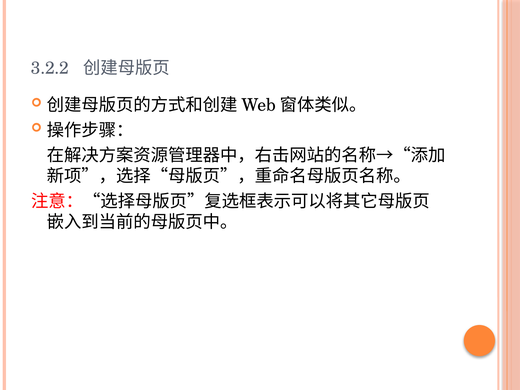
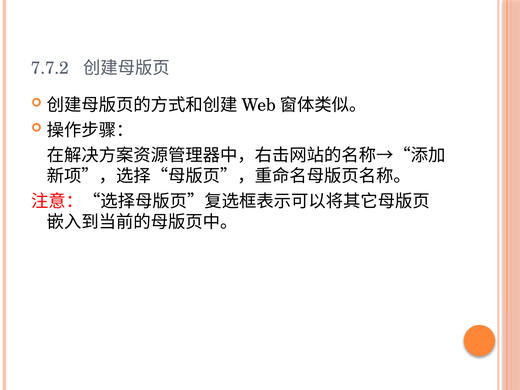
3.2.2: 3.2.2 -> 7.7.2
